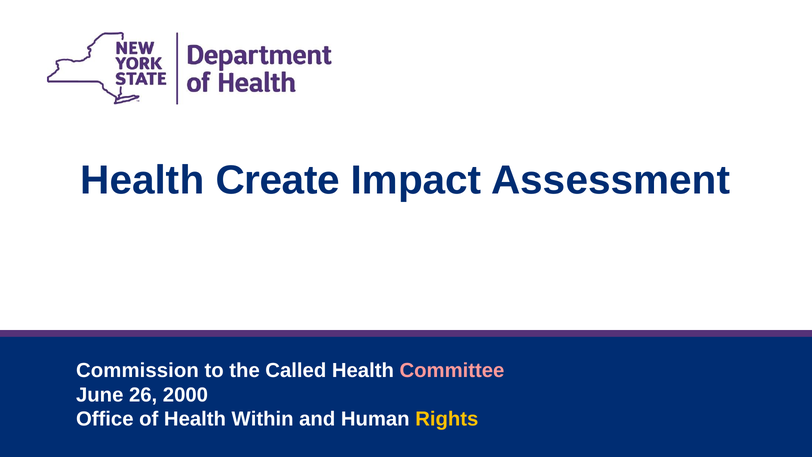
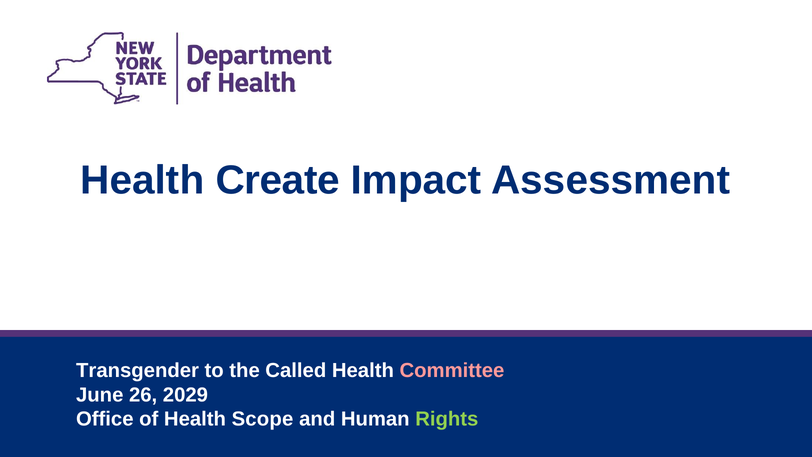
Commission: Commission -> Transgender
2000: 2000 -> 2029
Within: Within -> Scope
Rights colour: yellow -> light green
